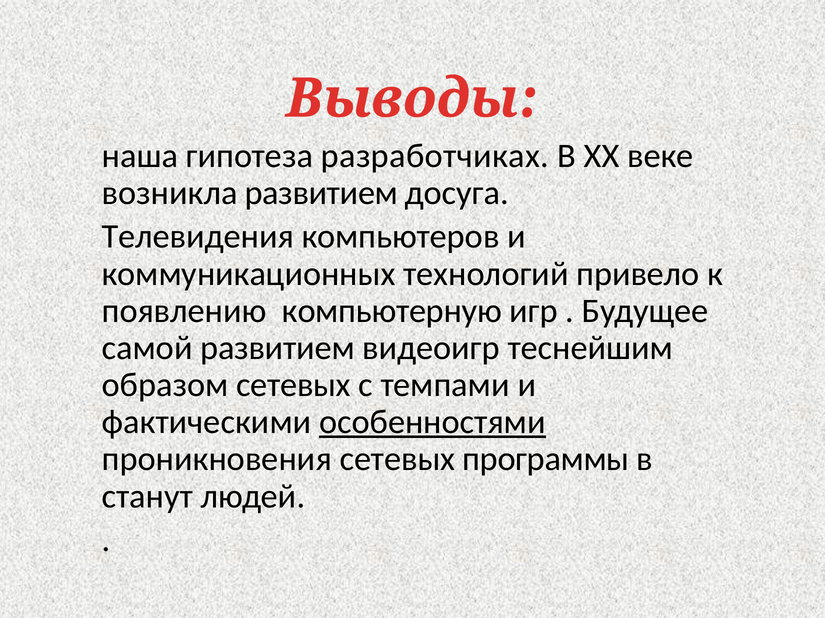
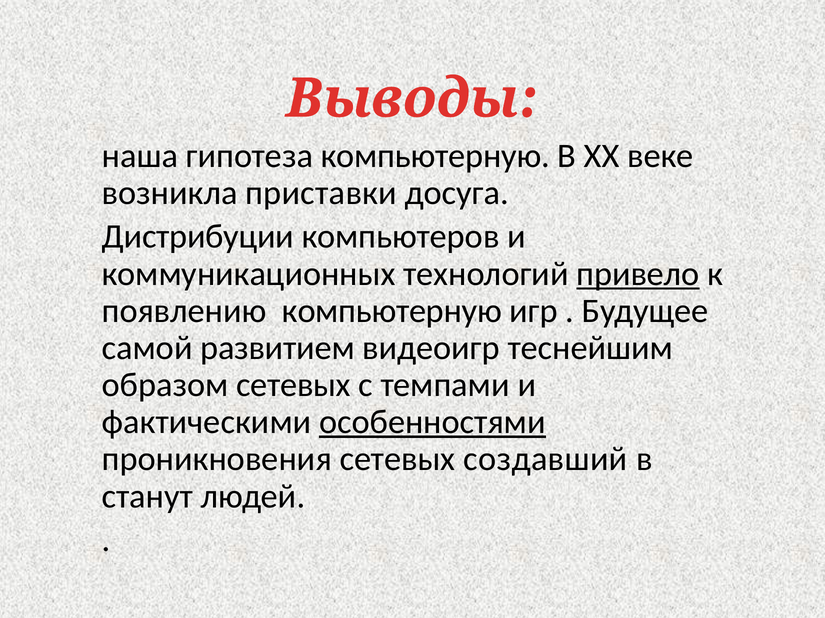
гипотеза разработчиках: разработчиках -> компьютерную
возникла развитием: развитием -> приставки
Телевидения: Телевидения -> Дистрибуции
привело underline: none -> present
программы: программы -> создавший
